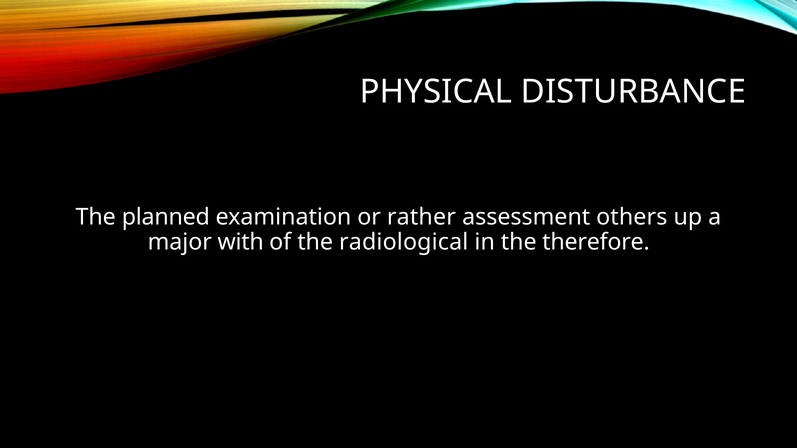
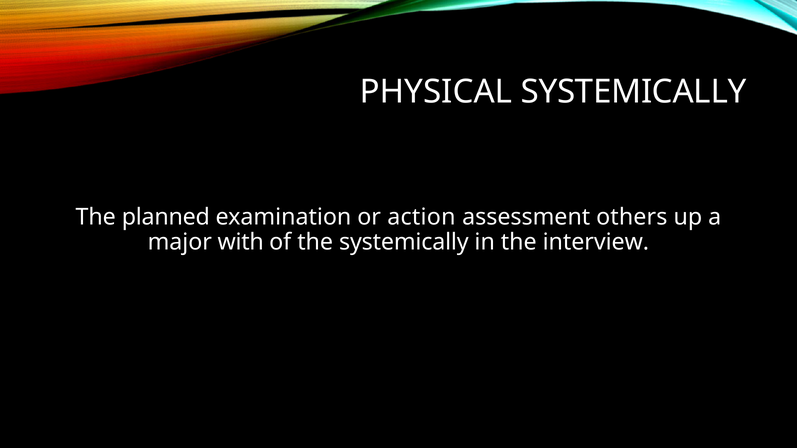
PHYSICAL DISTURBANCE: DISTURBANCE -> SYSTEMICALLY
rather: rather -> action
the radiological: radiological -> systemically
therefore: therefore -> interview
